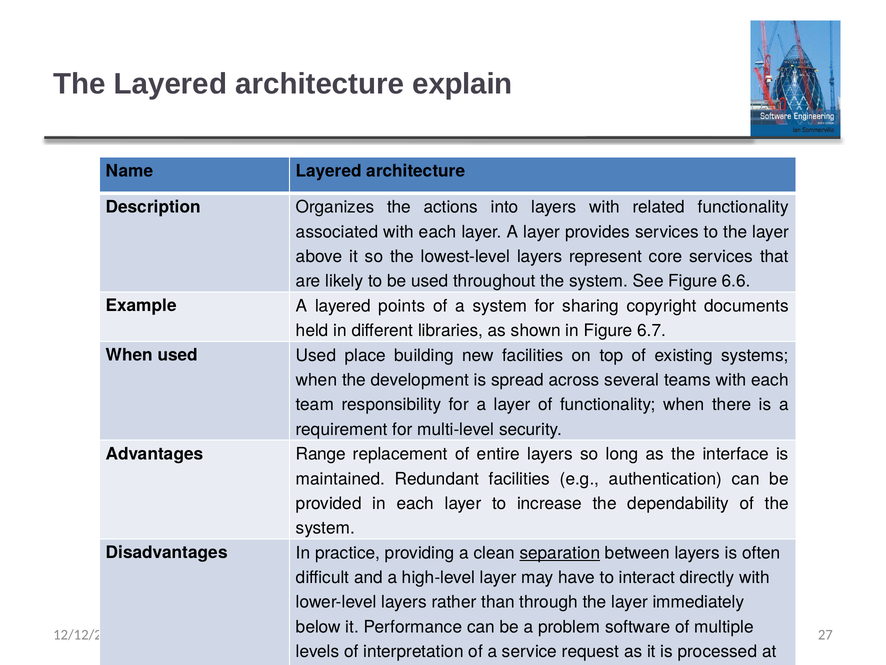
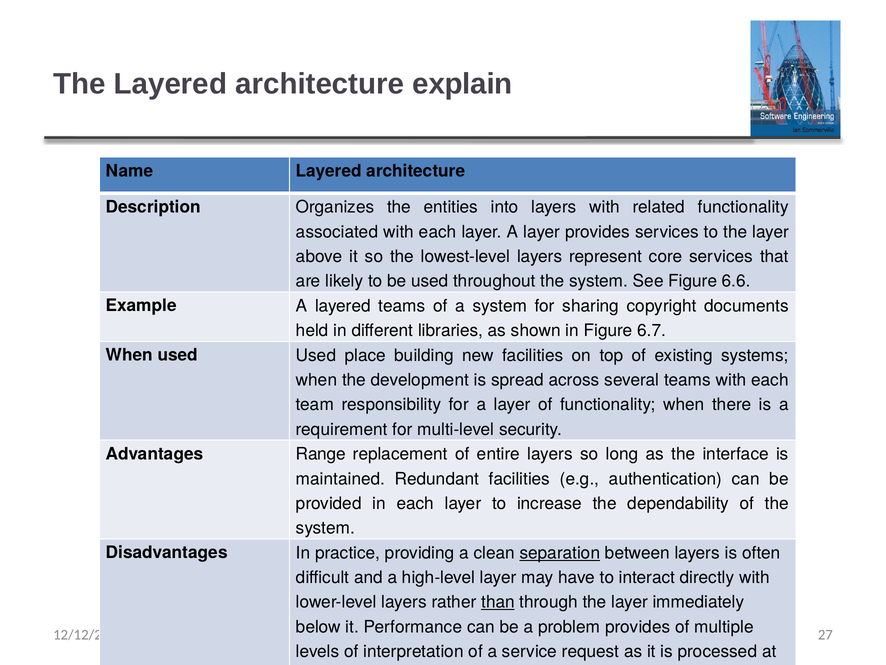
actions: actions -> entities
layered points: points -> teams
than underline: none -> present
problem software: software -> provides
